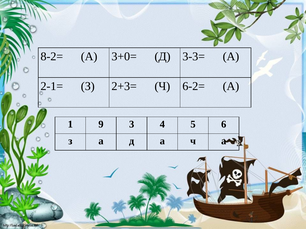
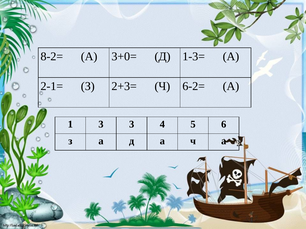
3-3=: 3-3= -> 1-3=
1 9: 9 -> 3
